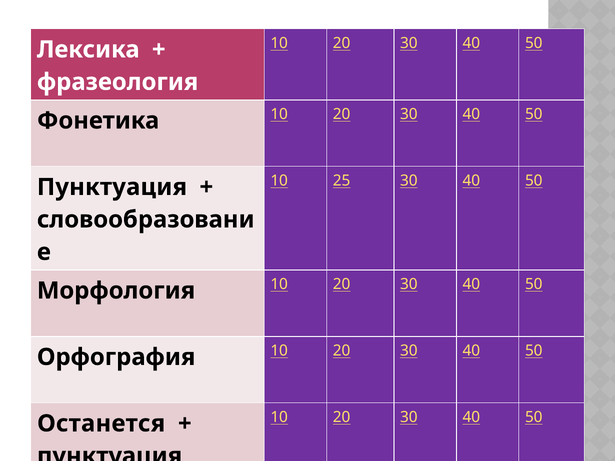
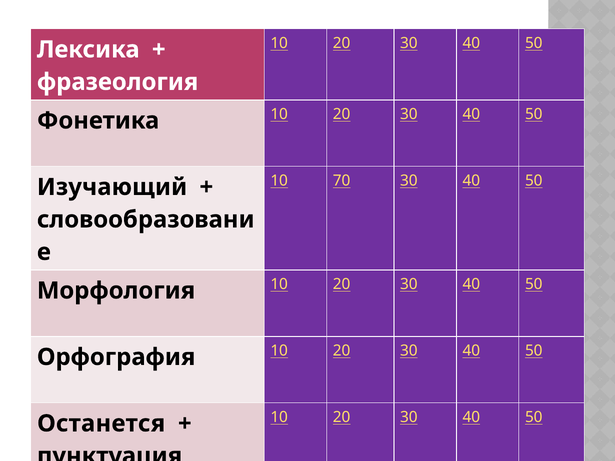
25: 25 -> 70
Пунктуация at (112, 187): Пунктуация -> Изучающий
